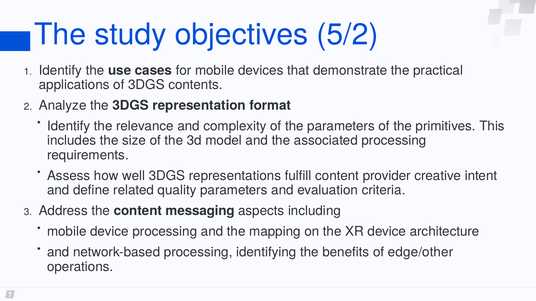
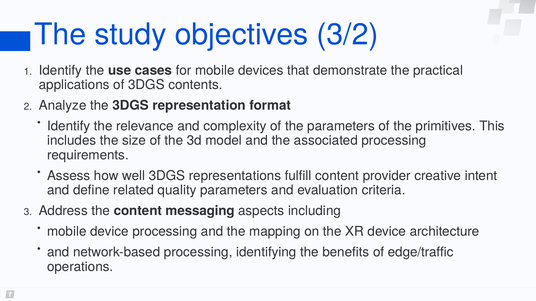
5/2: 5/2 -> 3/2
edge/other: edge/other -> edge/traffic
